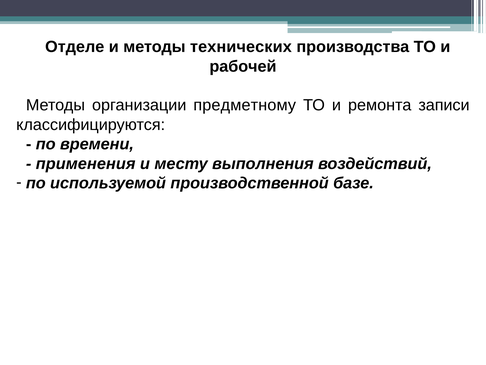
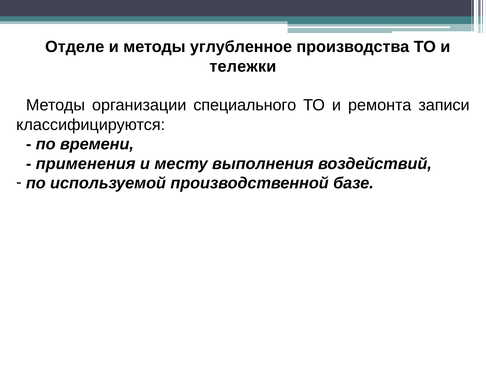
технических: технических -> углубленное
рабочей: рабочей -> тележки
предметному: предметному -> специального
